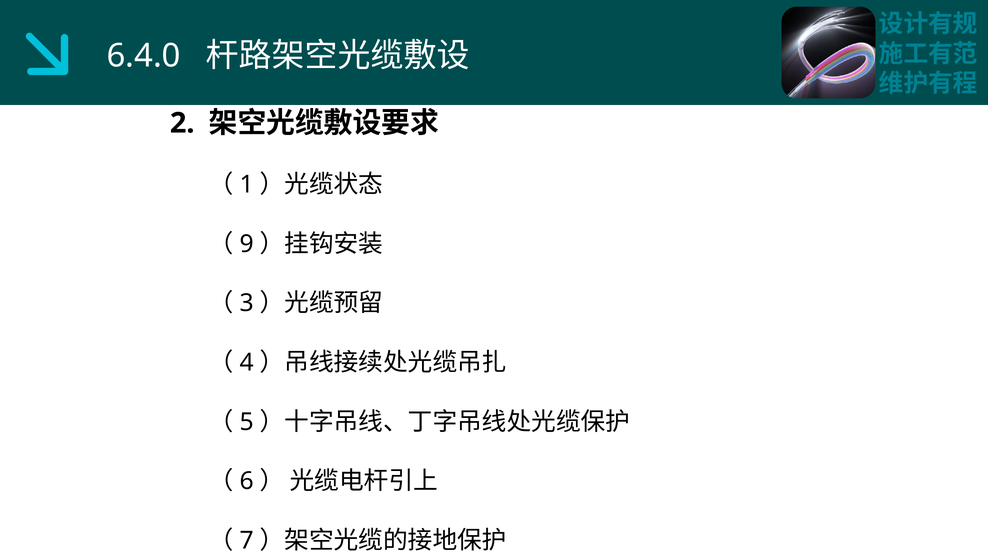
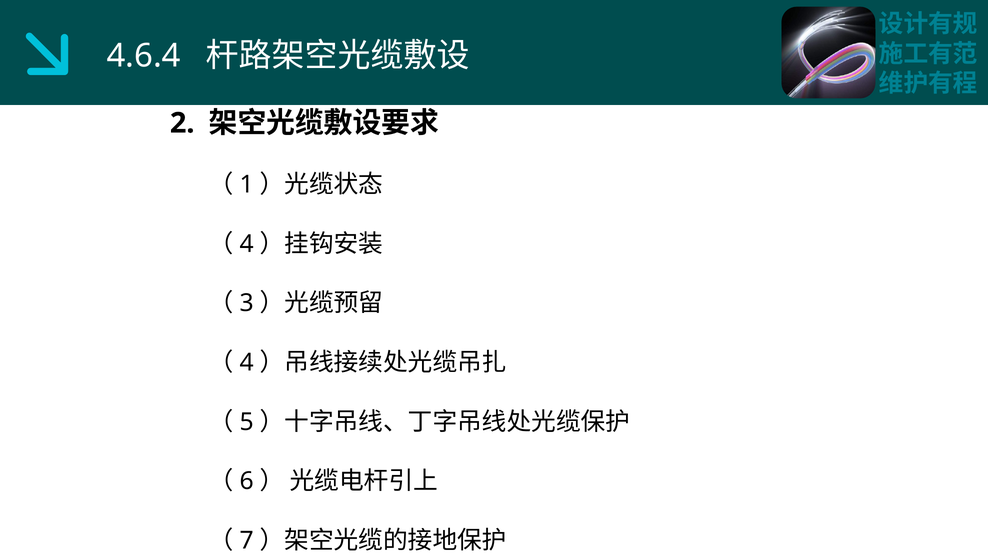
6.4.0: 6.4.0 -> 4.6.4
9 at (247, 244): 9 -> 4
